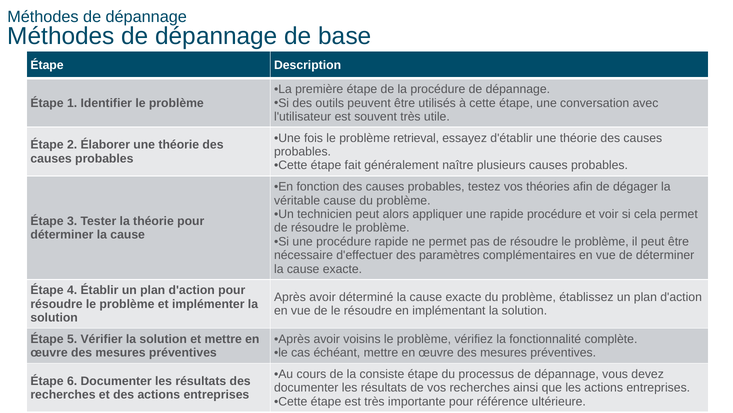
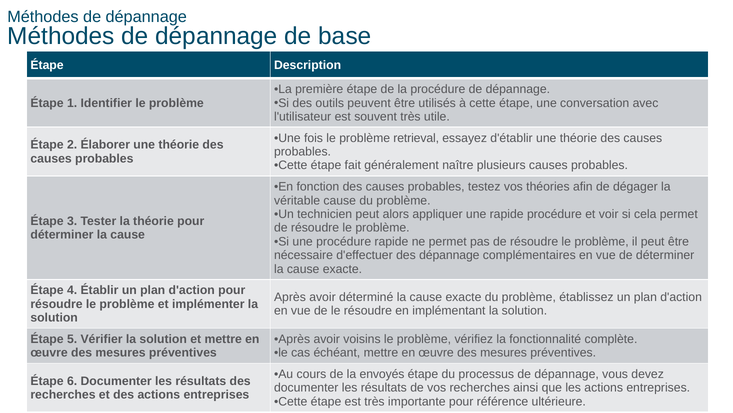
des paramètres: paramètres -> dépannage
consiste: consiste -> envoyés
